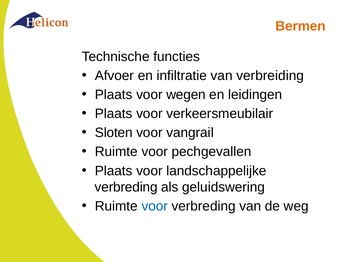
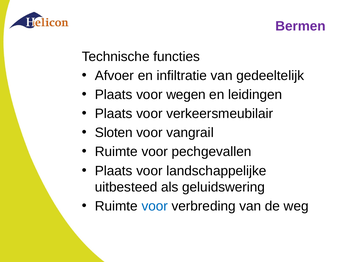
Bermen colour: orange -> purple
verbreiding: verbreiding -> gedeeltelijk
verbreding at (126, 187): verbreding -> uitbesteed
